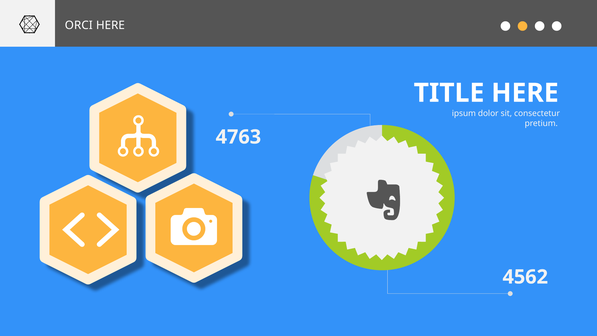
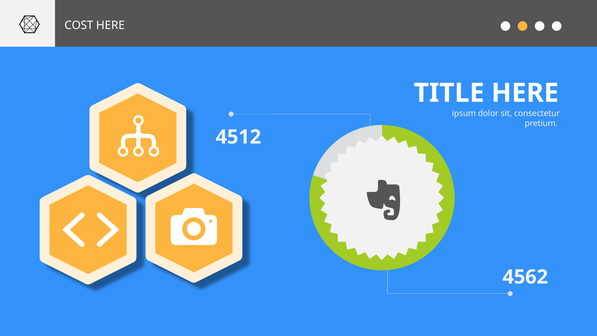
ORCI: ORCI -> COST
4763: 4763 -> 4512
